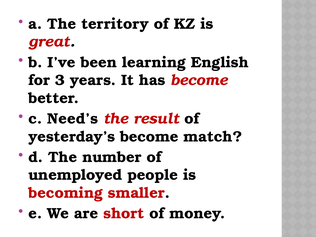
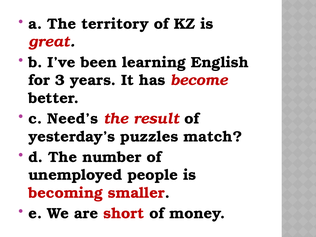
yesterday’s become: become -> puzzles
